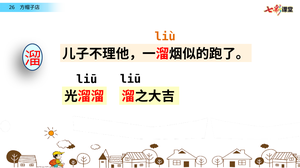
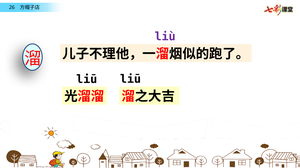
liù colour: orange -> purple
